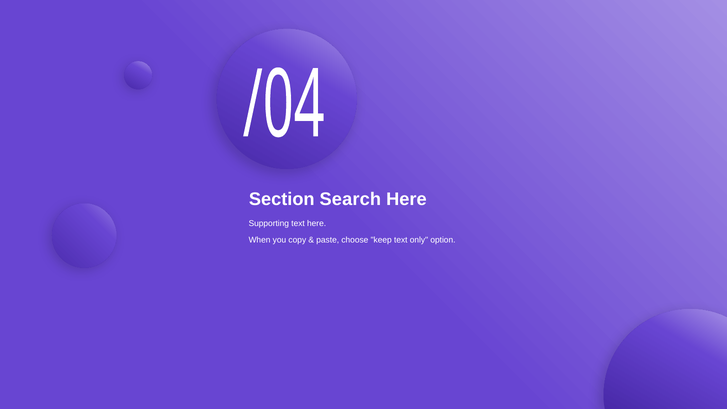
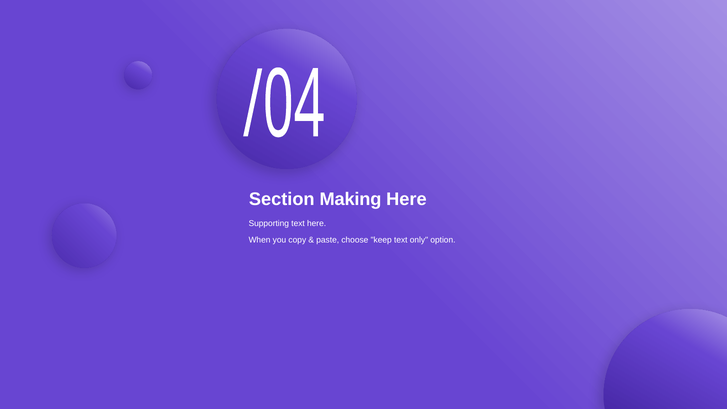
Search: Search -> Making
